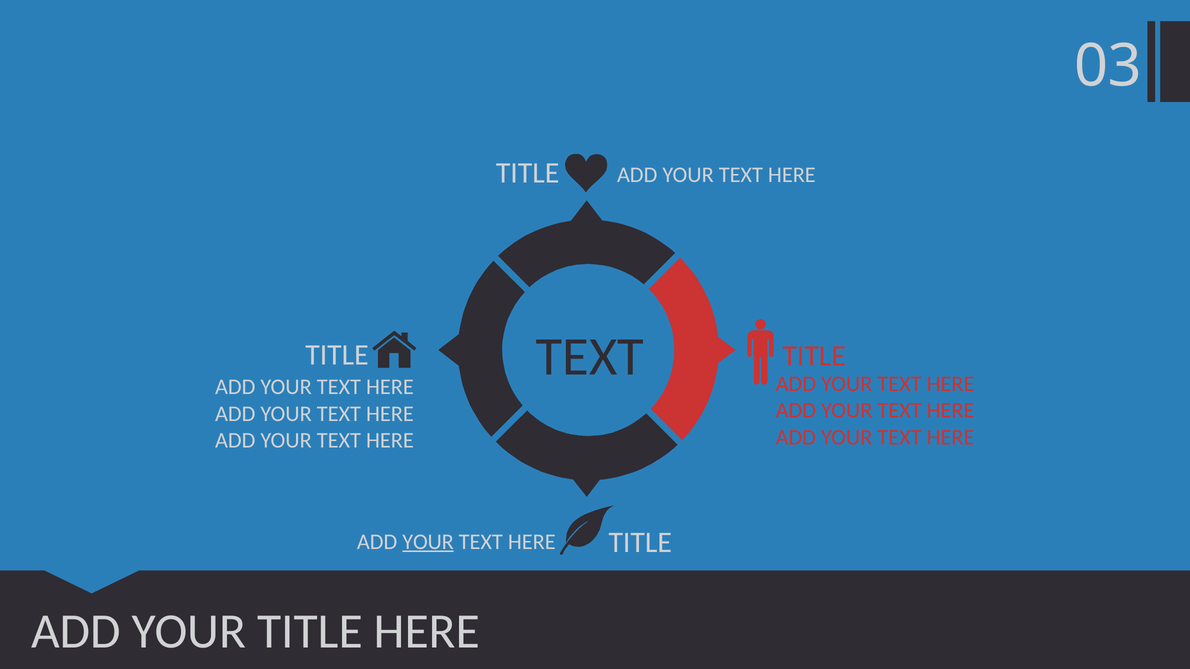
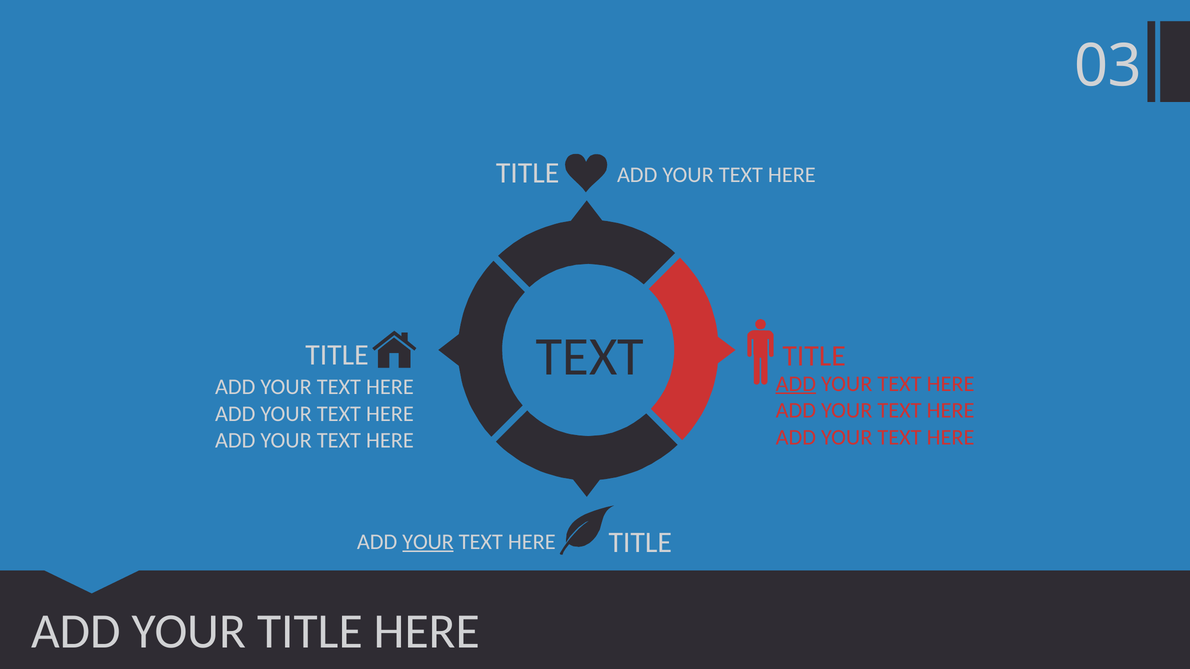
ADD at (796, 384) underline: none -> present
